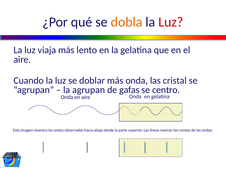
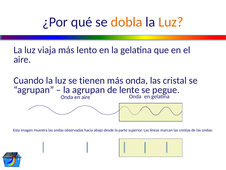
Luz at (171, 22) colour: red -> orange
doblar: doblar -> tienen
gafas: gafas -> lente
centro: centro -> pegue
